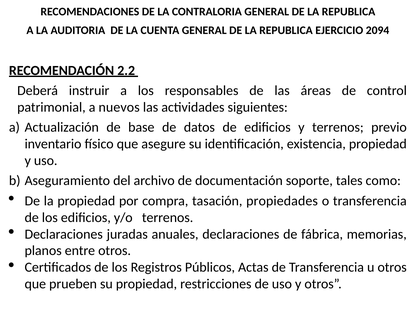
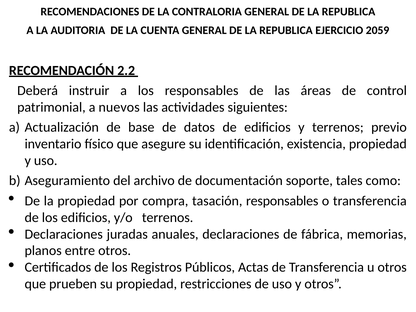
2094: 2094 -> 2059
tasación propiedades: propiedades -> responsables
